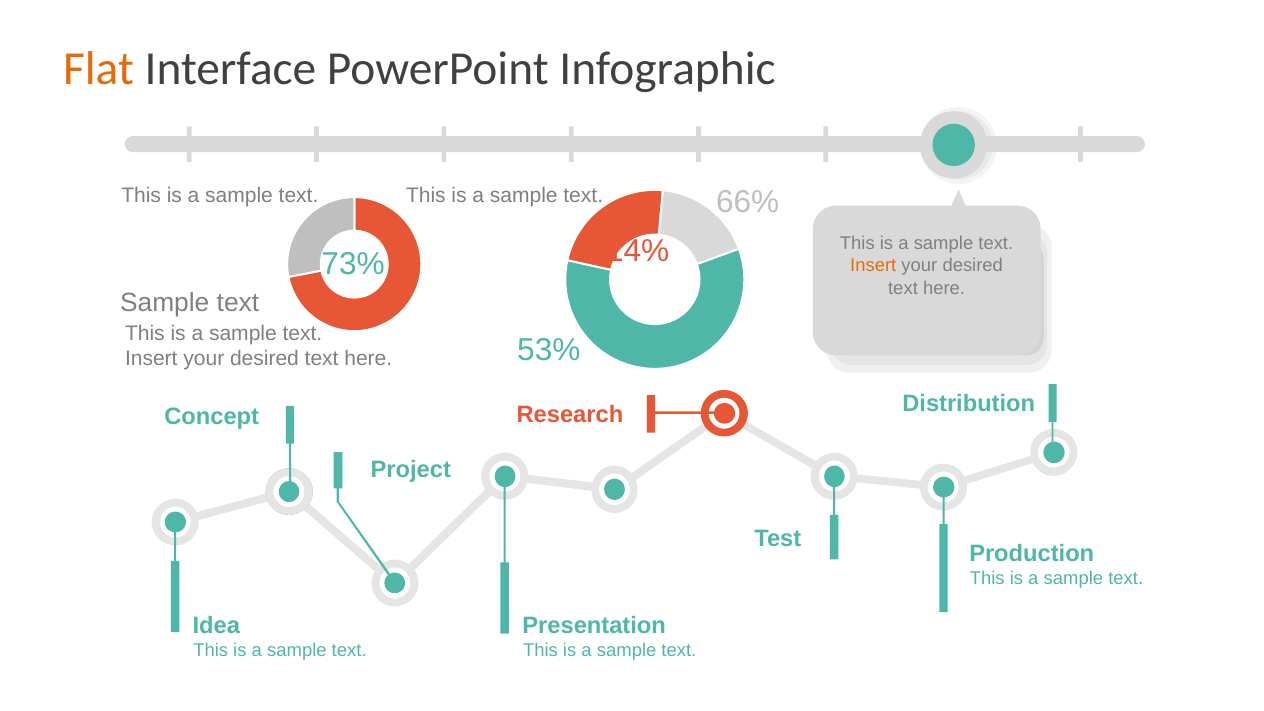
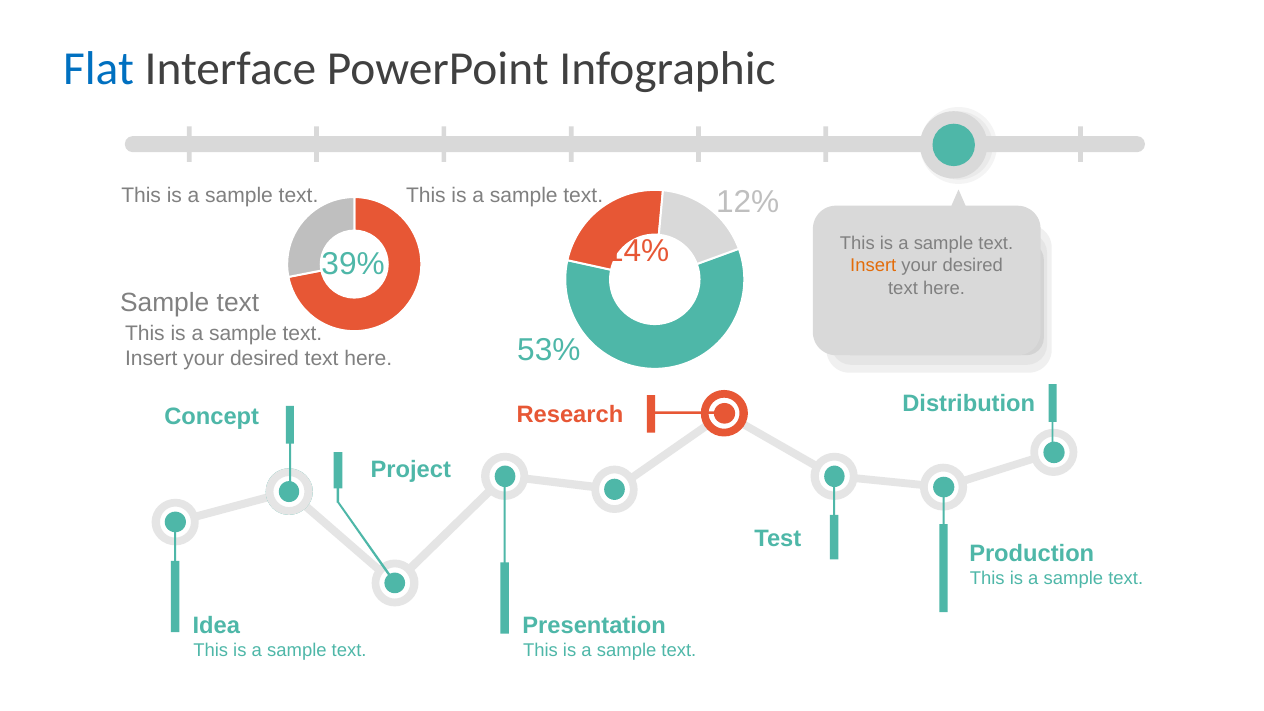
Flat colour: orange -> blue
66%: 66% -> 12%
73%: 73% -> 39%
